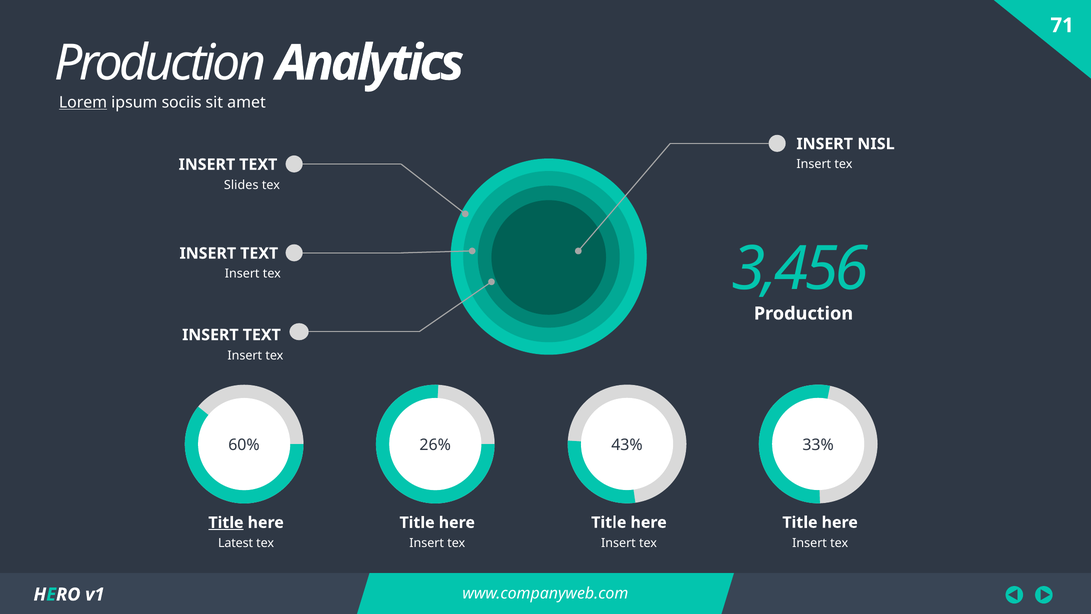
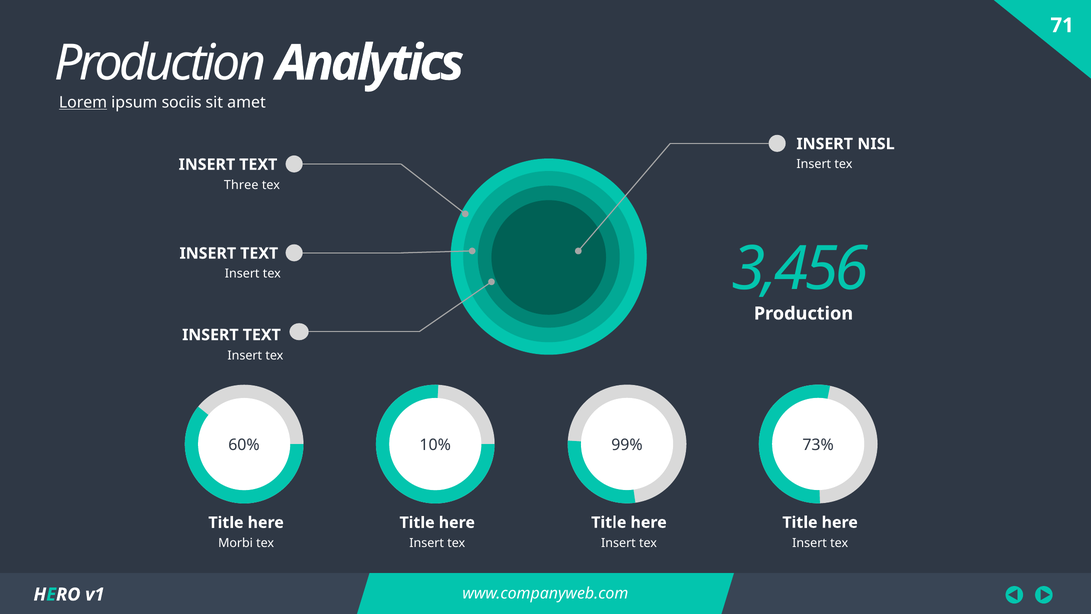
Slides: Slides -> Three
43%: 43% -> 99%
33%: 33% -> 73%
26%: 26% -> 10%
Title at (226, 522) underline: present -> none
Latest: Latest -> Morbi
